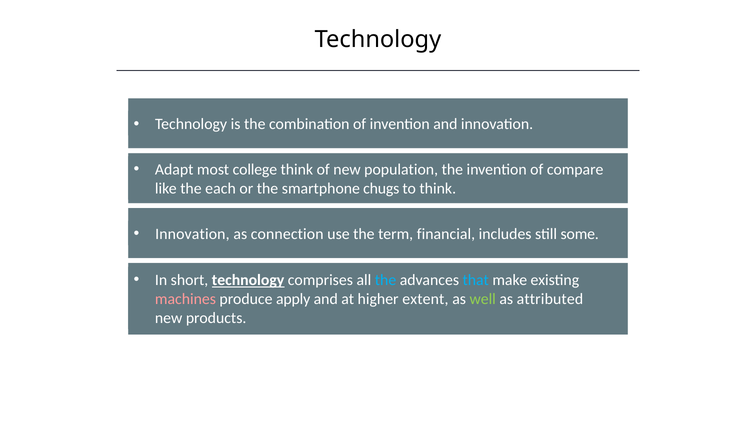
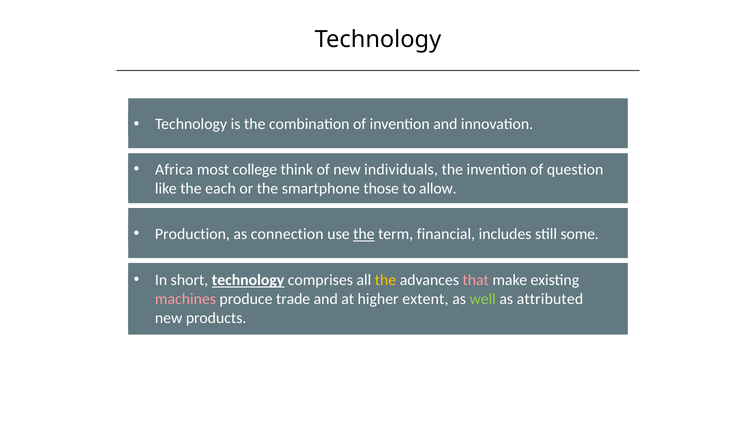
Adapt: Adapt -> Africa
population: population -> individuals
compare: compare -> question
chugs: chugs -> those
to think: think -> allow
Innovation at (192, 234): Innovation -> Production
the at (364, 234) underline: none -> present
the at (386, 280) colour: light blue -> yellow
that colour: light blue -> pink
apply: apply -> trade
